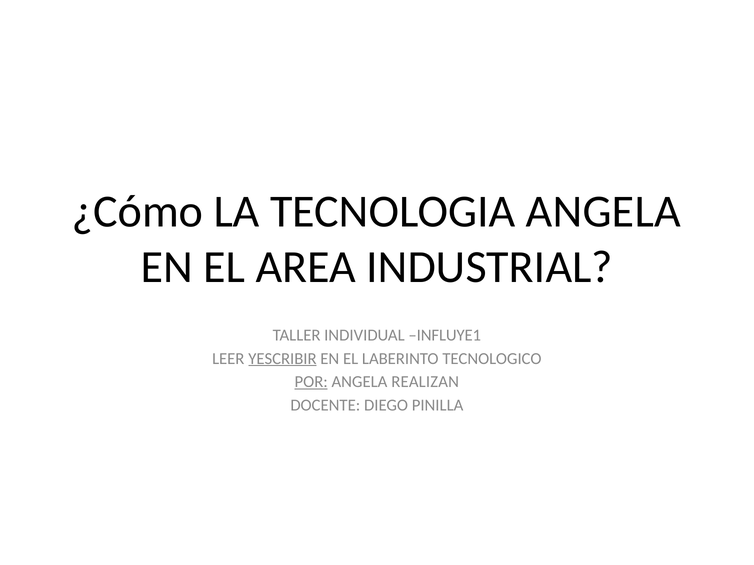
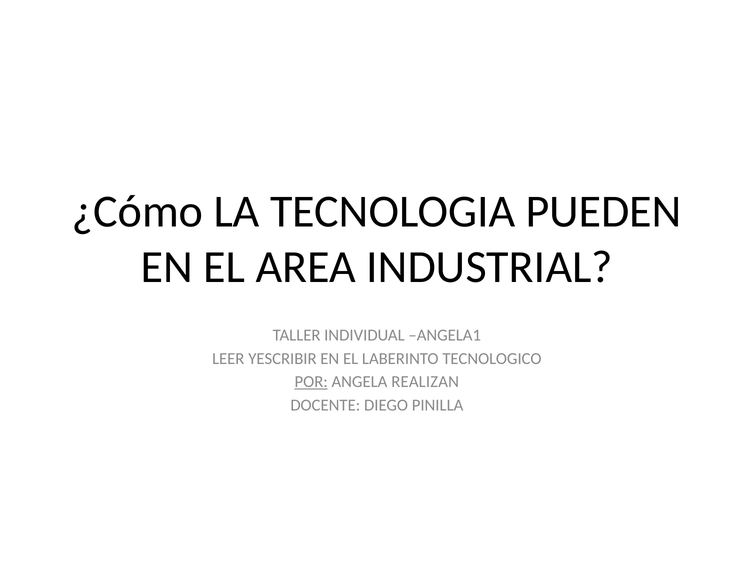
TECNOLOGIA ANGELA: ANGELA -> PUEDEN
INFLUYE1: INFLUYE1 -> ANGELA1
YESCRIBIR underline: present -> none
